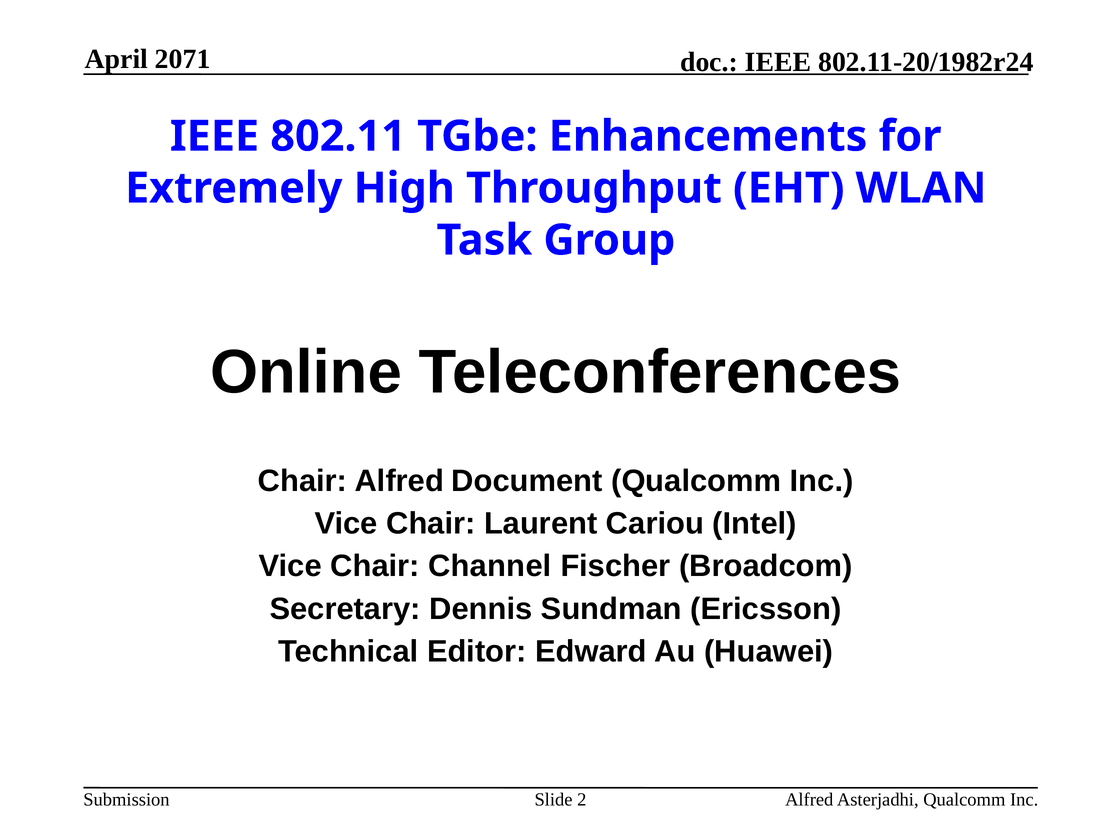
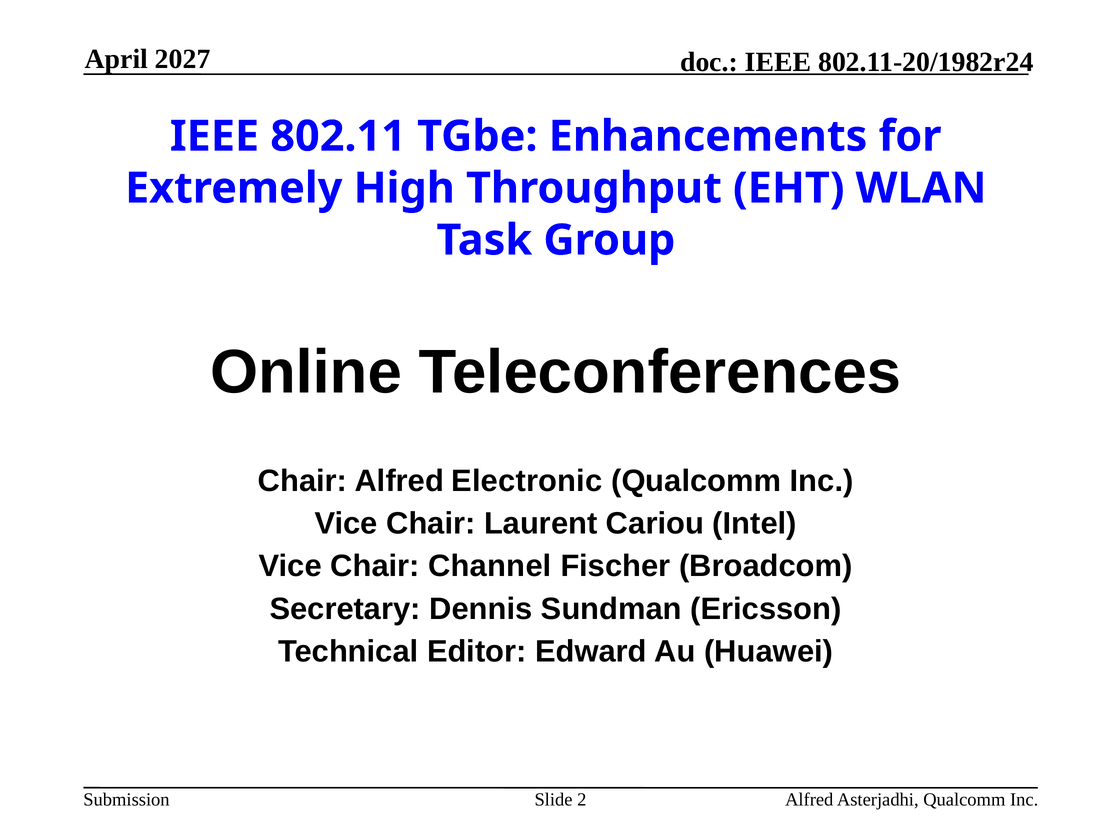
2071: 2071 -> 2027
Document: Document -> Electronic
